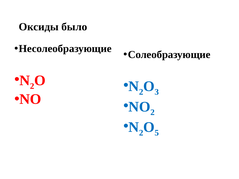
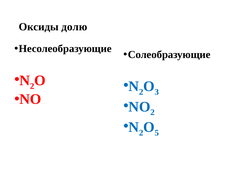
было: было -> долю
